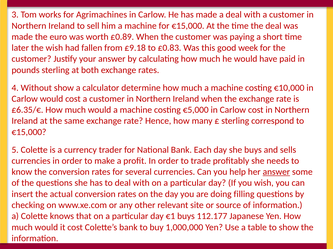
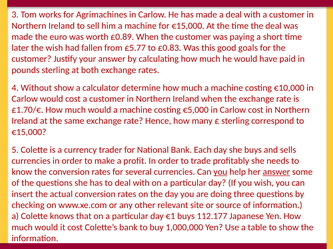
£9.18: £9.18 -> £5.77
week: week -> goals
£6.35/€: £6.35/€ -> £1.70/€
you at (220, 172) underline: none -> present
filling: filling -> three
